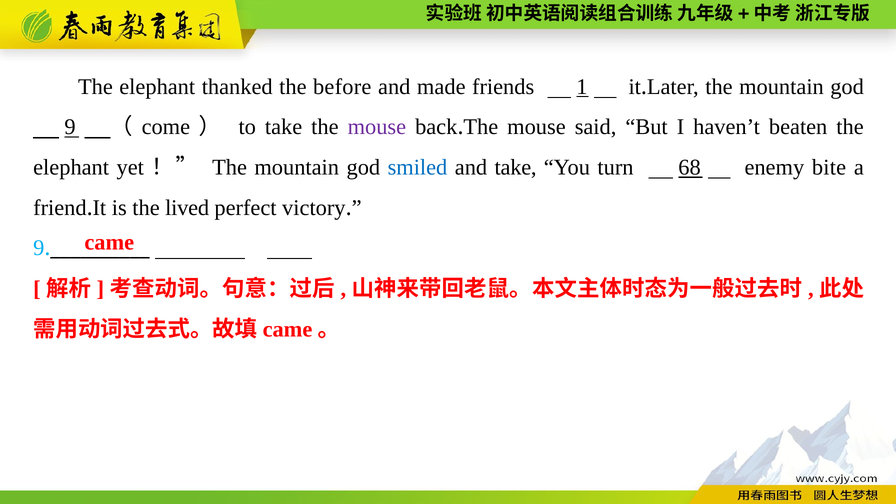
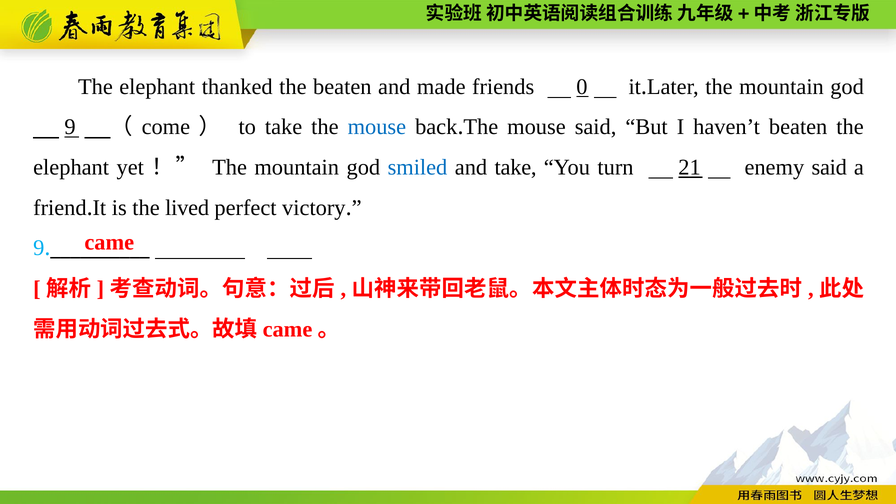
the before: before -> beaten
1: 1 -> 0
mouse at (377, 127) colour: purple -> blue
68: 68 -> 21
enemy bite: bite -> said
